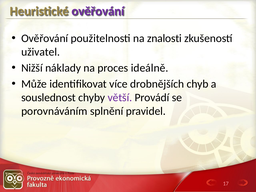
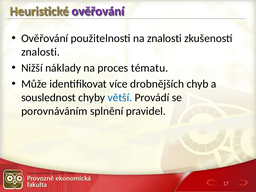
uživatel at (41, 52): uživatel -> znalosti
ideálně: ideálně -> tématu
větší colour: purple -> blue
